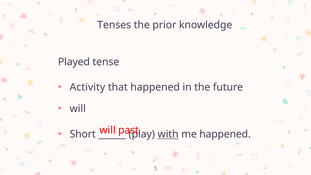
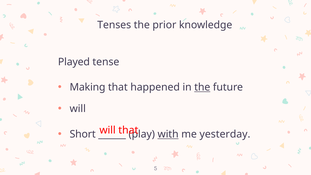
Activity: Activity -> Making
the at (202, 87) underline: none -> present
past at (128, 130): past -> that
me happened: happened -> yesterday
